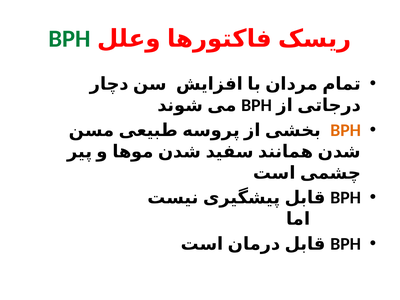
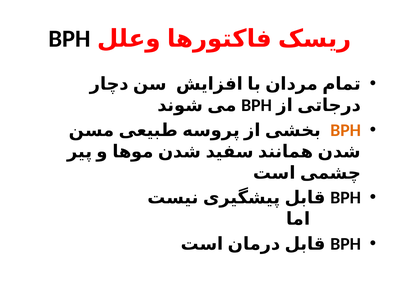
BPH at (69, 39) colour: green -> black
